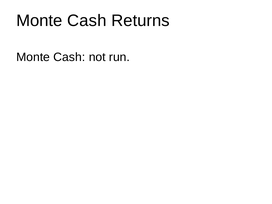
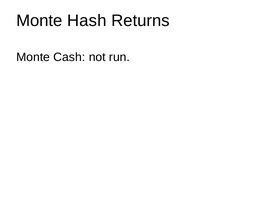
Cash at (87, 21): Cash -> Hash
